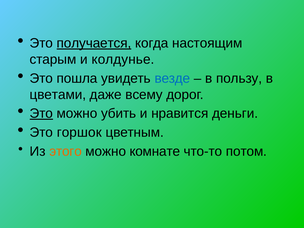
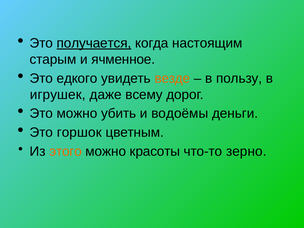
колдунье: колдунье -> ячменное
пошла: пошла -> едкого
везде colour: blue -> orange
цветами: цветами -> игрушек
Это at (41, 113) underline: present -> none
нравится: нравится -> водоёмы
комнате: комнате -> красоты
потом: потом -> зерно
